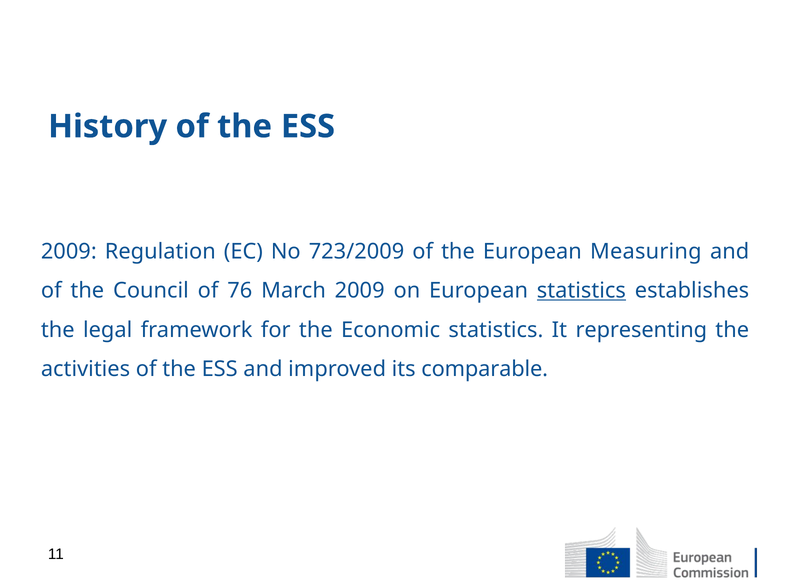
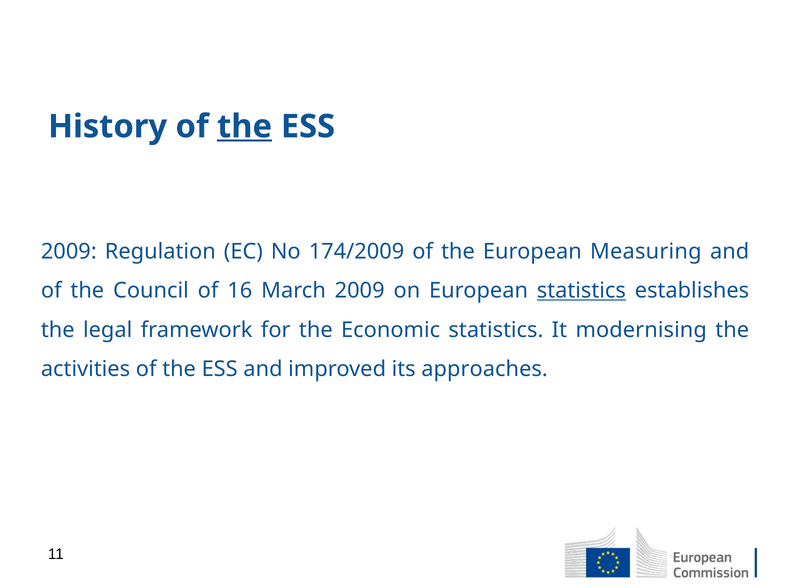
the at (245, 127) underline: none -> present
723/2009: 723/2009 -> 174/2009
76: 76 -> 16
representing: representing -> modernising
comparable: comparable -> approaches
